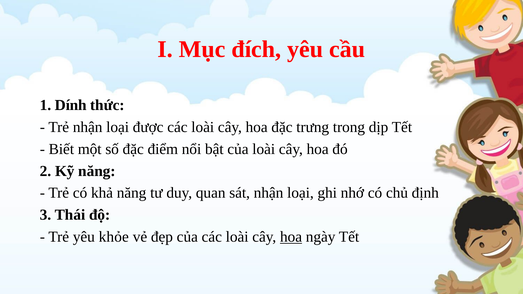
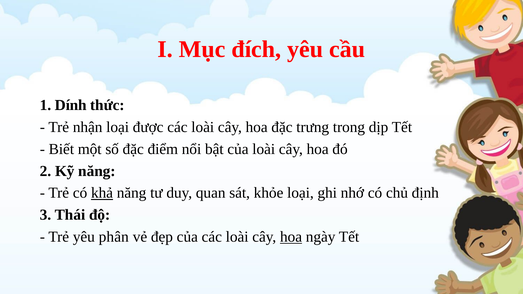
khả underline: none -> present
sát nhận: nhận -> khỏe
khỏe: khỏe -> phân
